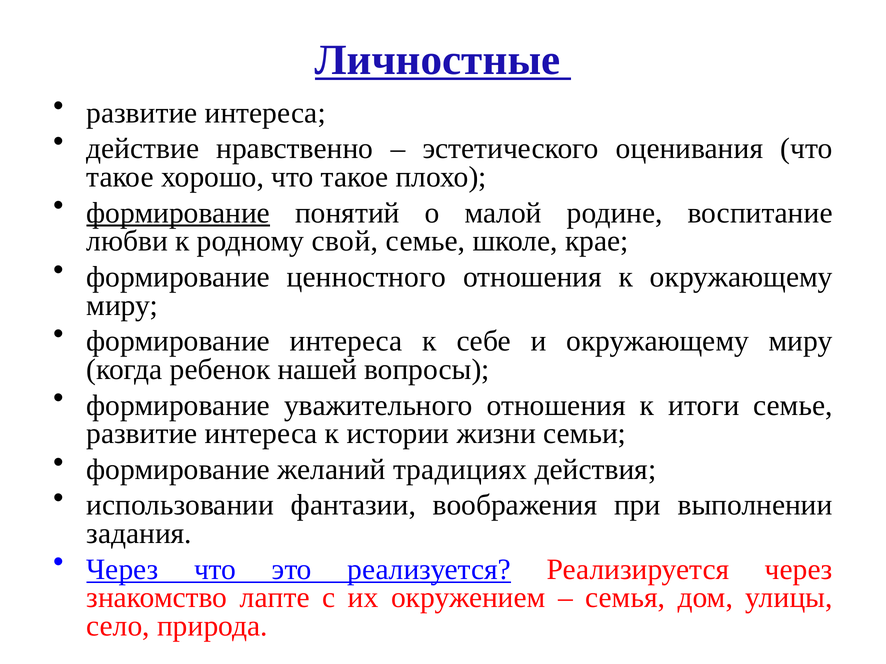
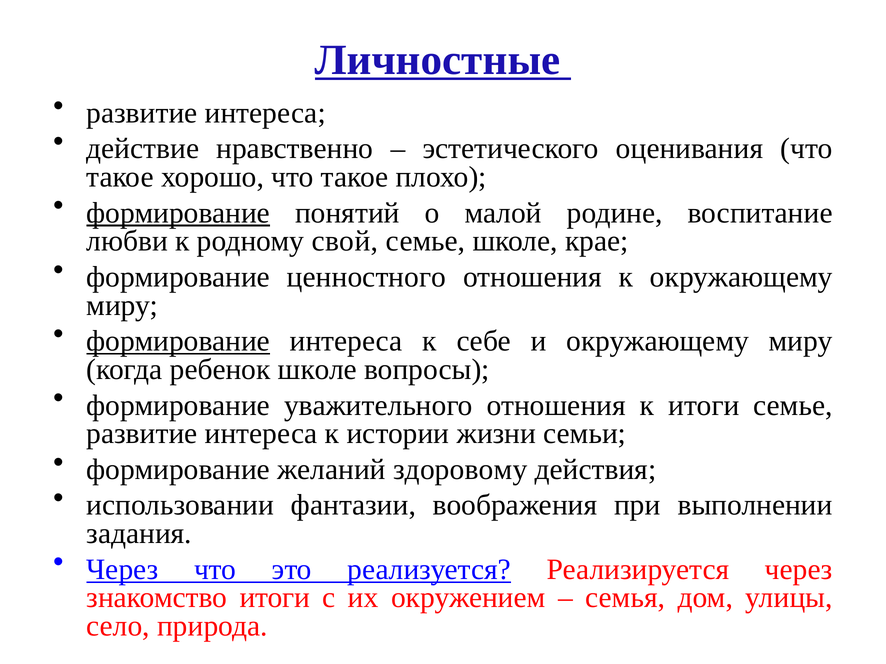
формирование at (178, 341) underline: none -> present
ребенок нашей: нашей -> школе
традициях: традициях -> здоровому
знакомство лапте: лапте -> итоги
